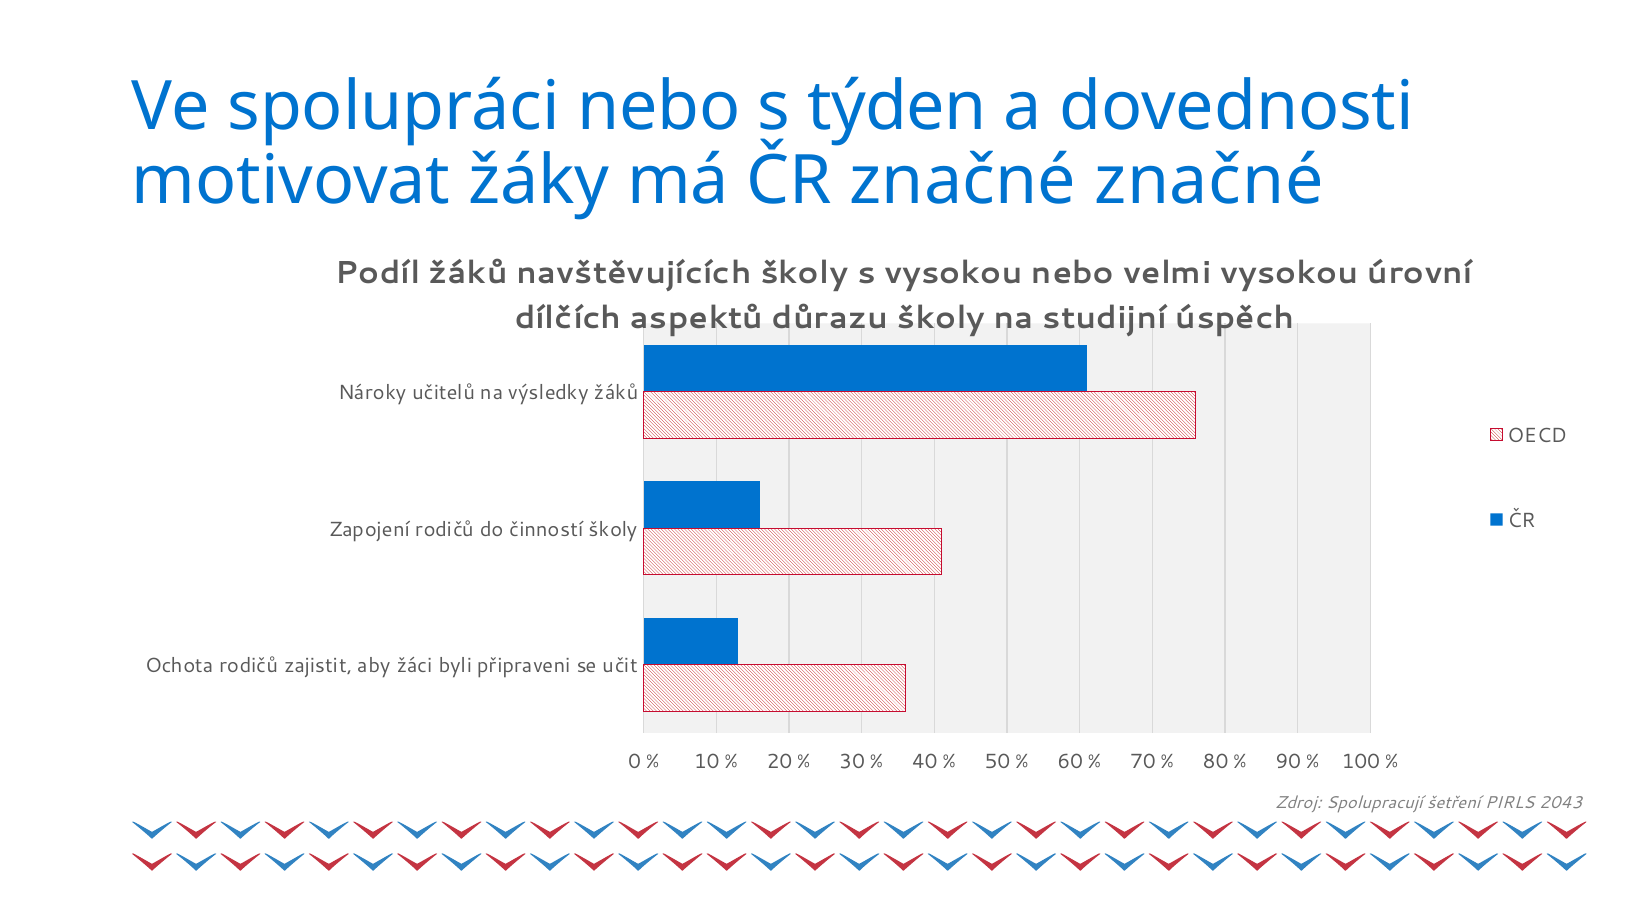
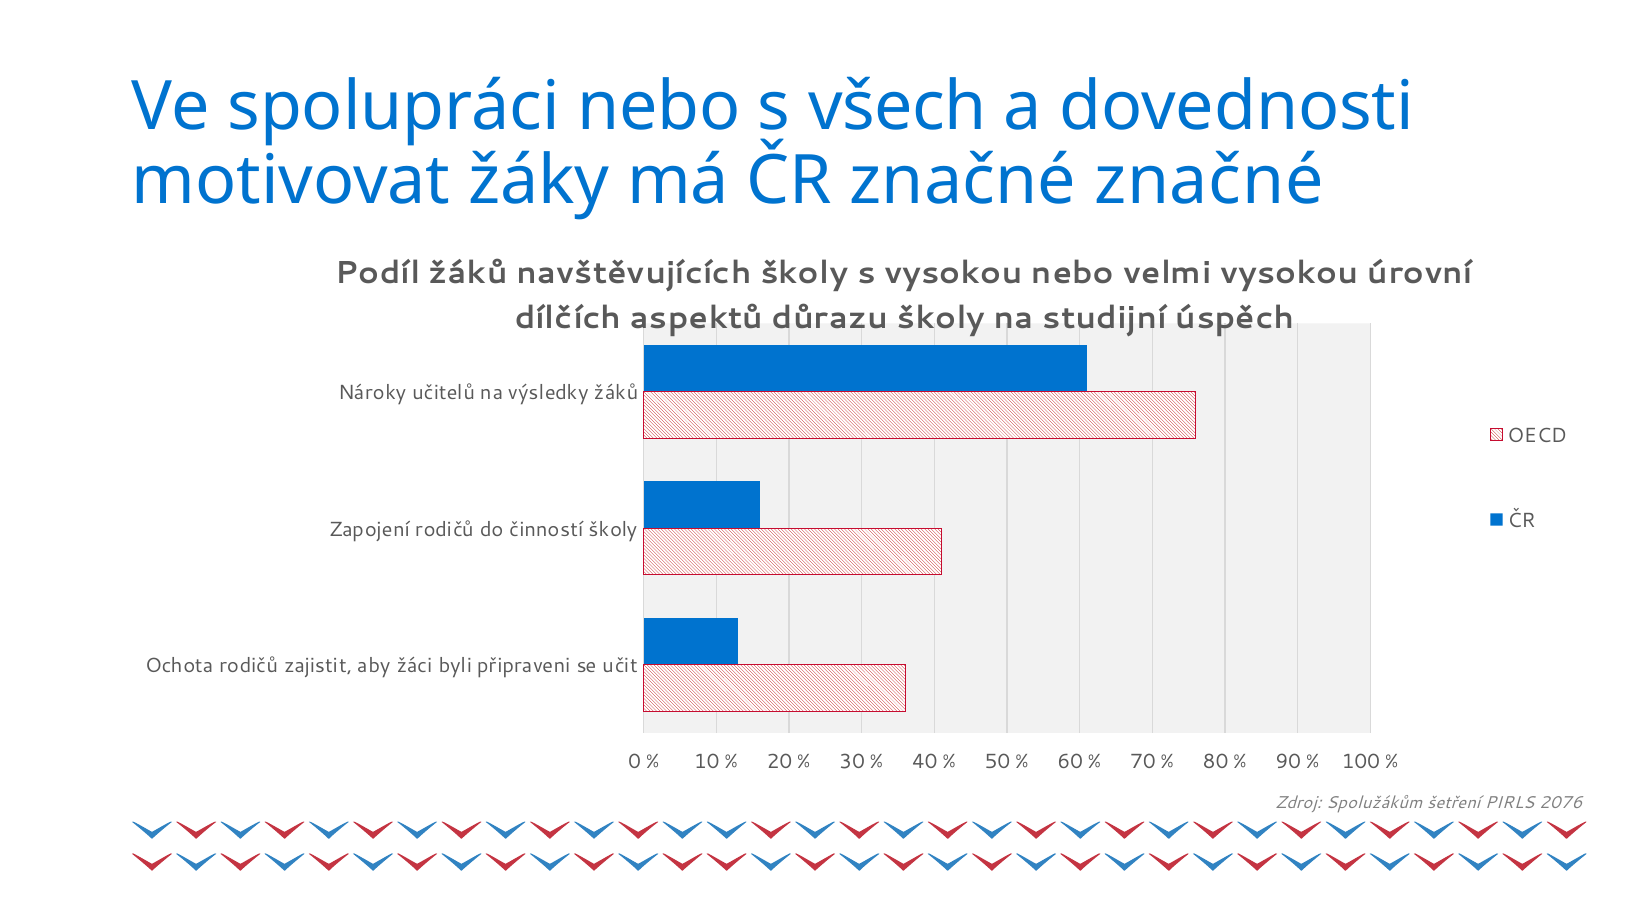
týden: týden -> všech
Spolupracují: Spolupracují -> Spolužákům
2043: 2043 -> 2076
